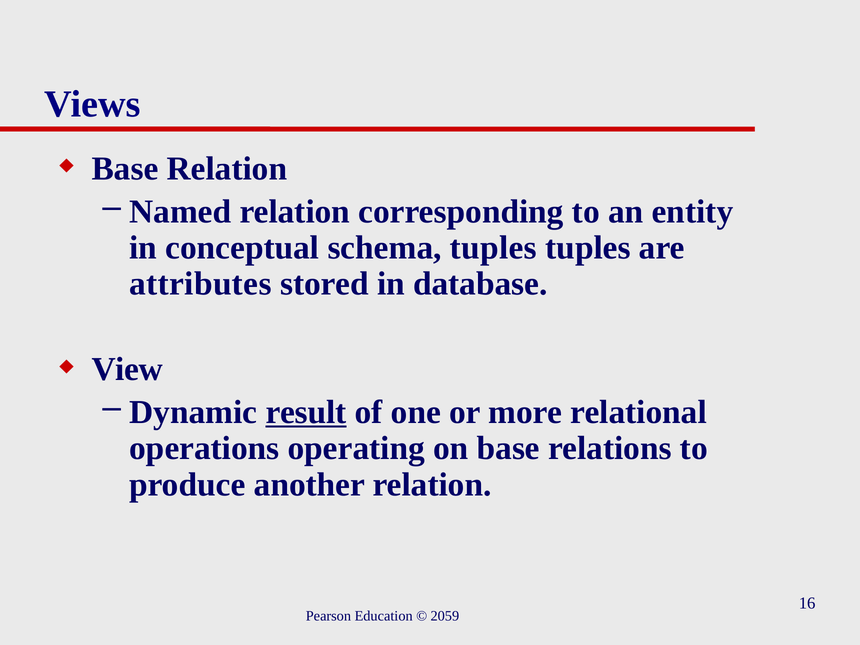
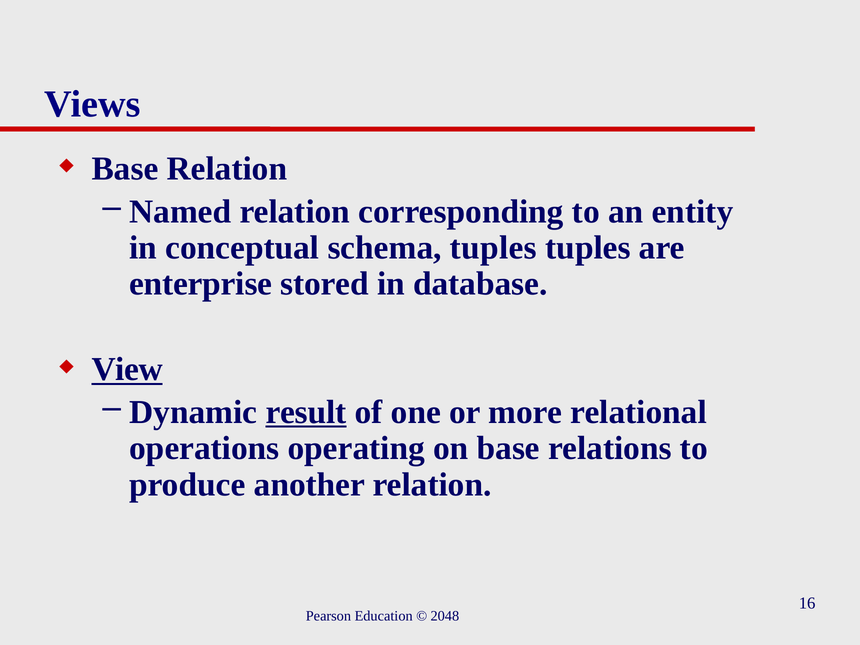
attributes: attributes -> enterprise
View underline: none -> present
2059: 2059 -> 2048
